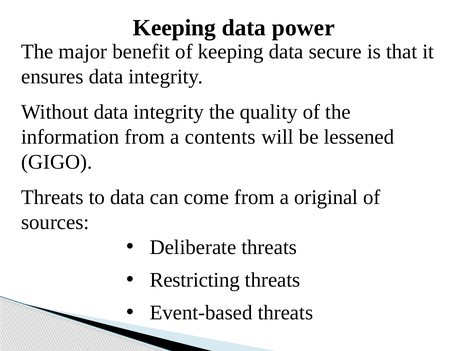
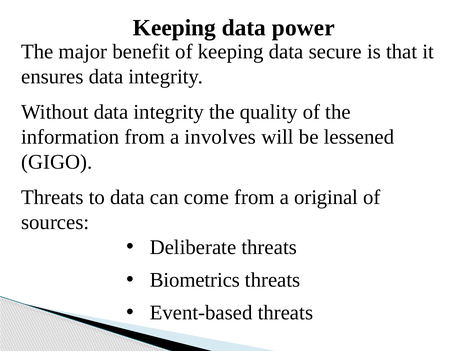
contents: contents -> involves
Restricting: Restricting -> Biometrics
